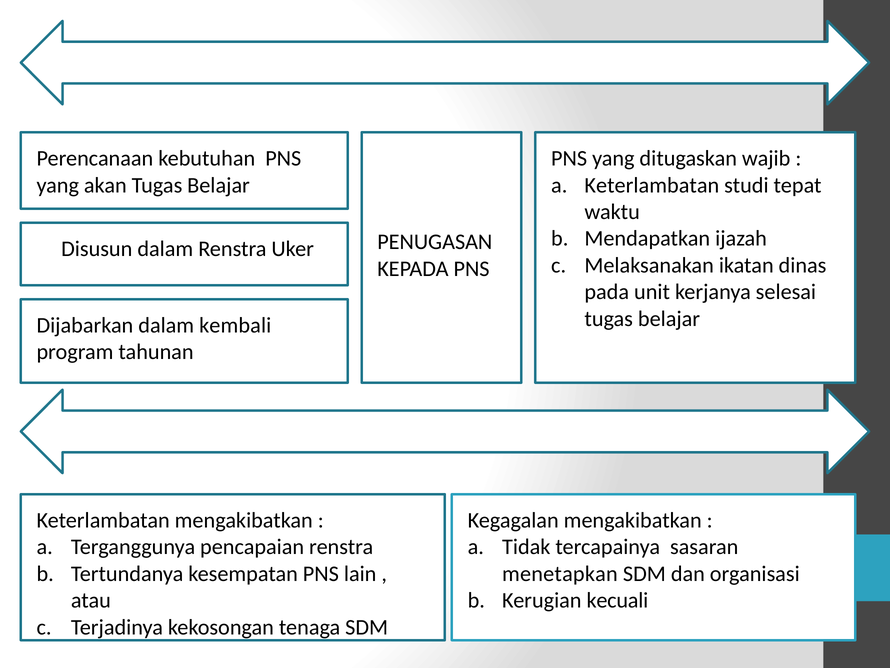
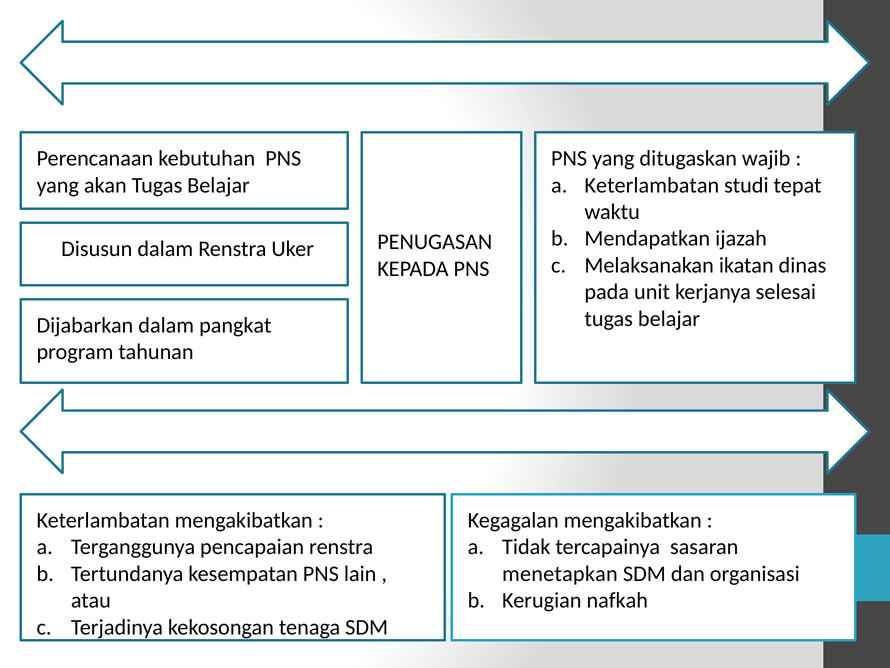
kembali: kembali -> pangkat
kecuali: kecuali -> nafkah
